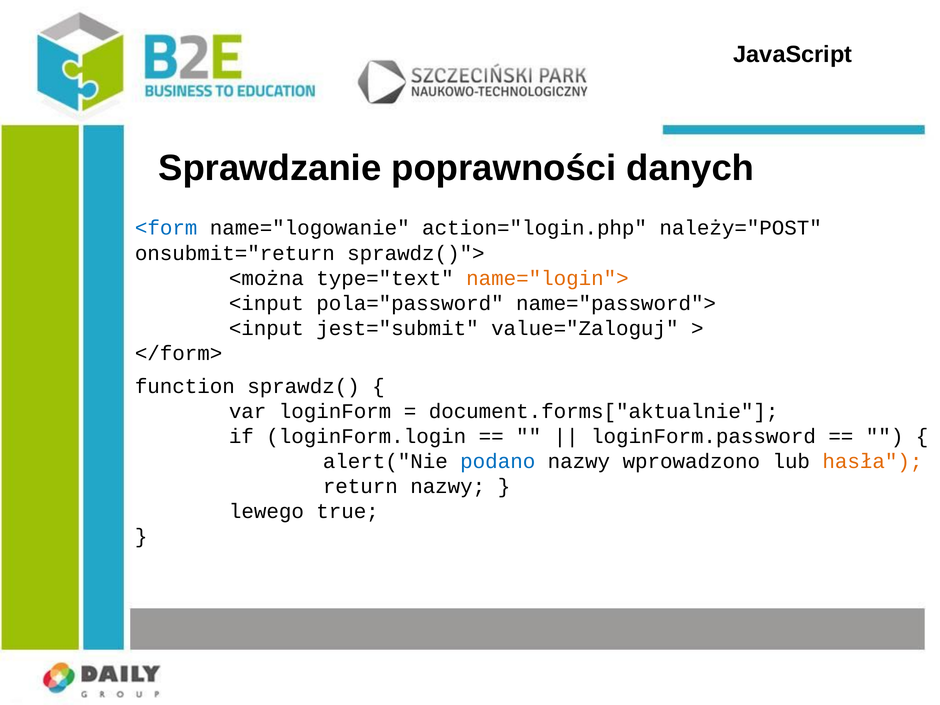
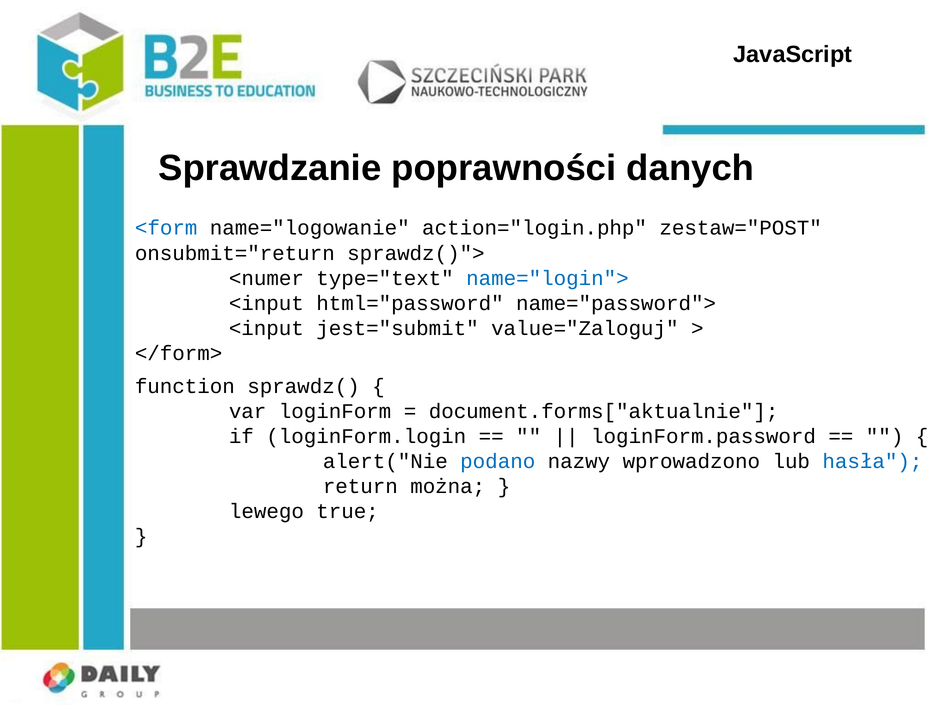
należy="POST: należy="POST -> zestaw="POST
<można: <można -> <numer
name="login"> colour: orange -> blue
pola="password: pola="password -> html="password
hasła colour: orange -> blue
return nazwy: nazwy -> można
